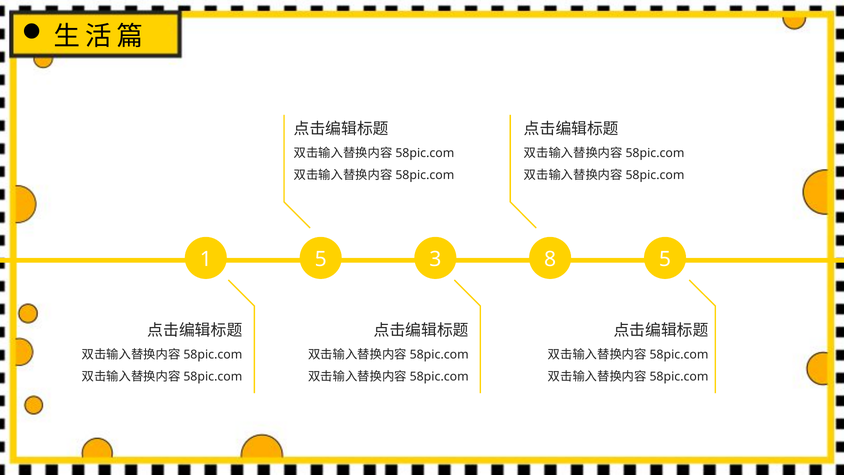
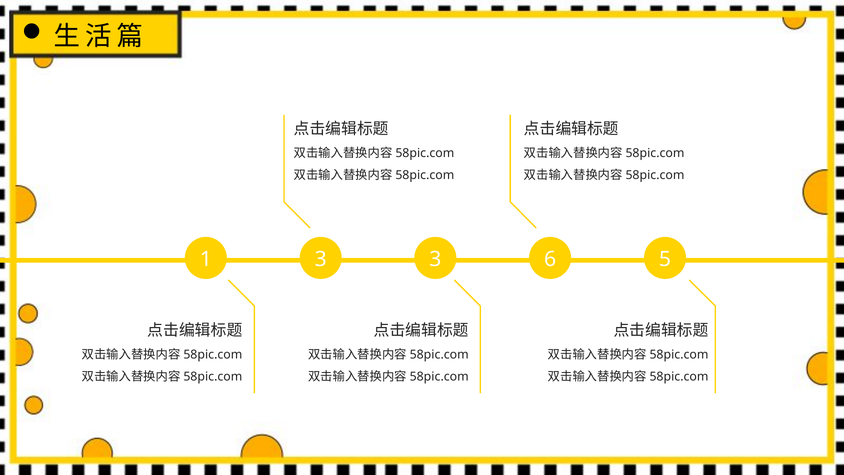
1 5: 5 -> 3
8: 8 -> 6
